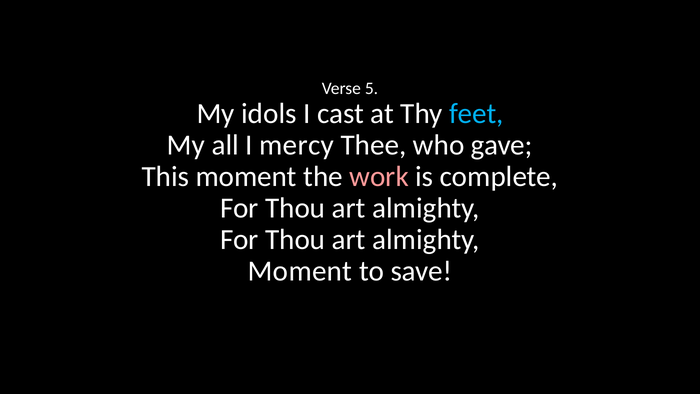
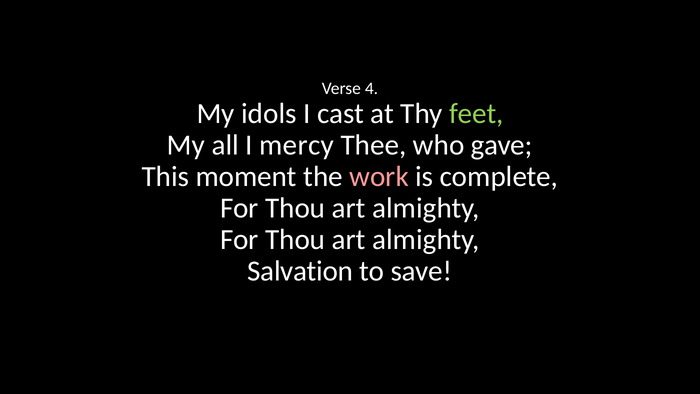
5: 5 -> 4
feet colour: light blue -> light green
Moment at (300, 271): Moment -> Salvation
